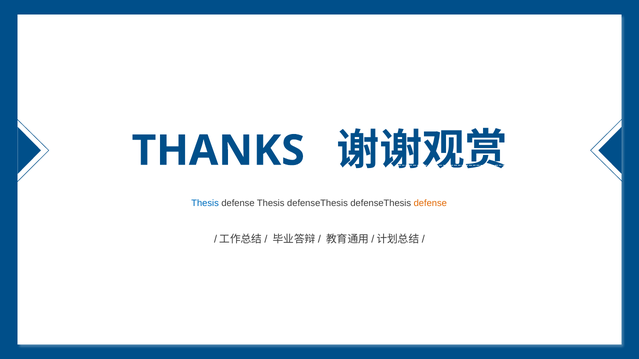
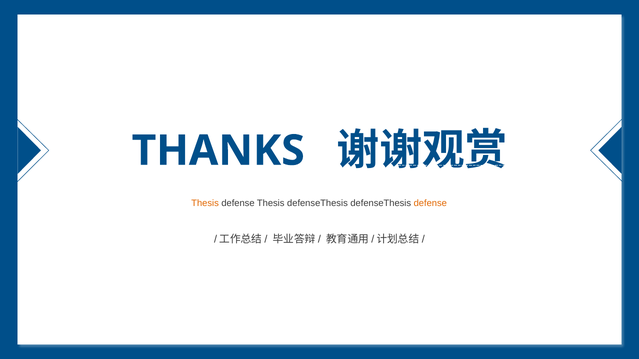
Thesis at (205, 203) colour: blue -> orange
